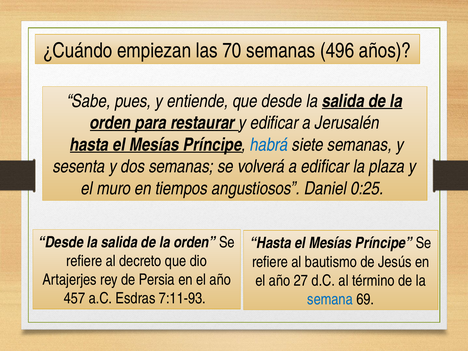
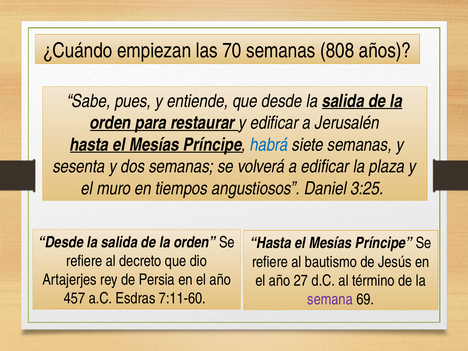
496: 496 -> 808
0:25: 0:25 -> 3:25
7:11-93: 7:11-93 -> 7:11-60
semana colour: blue -> purple
